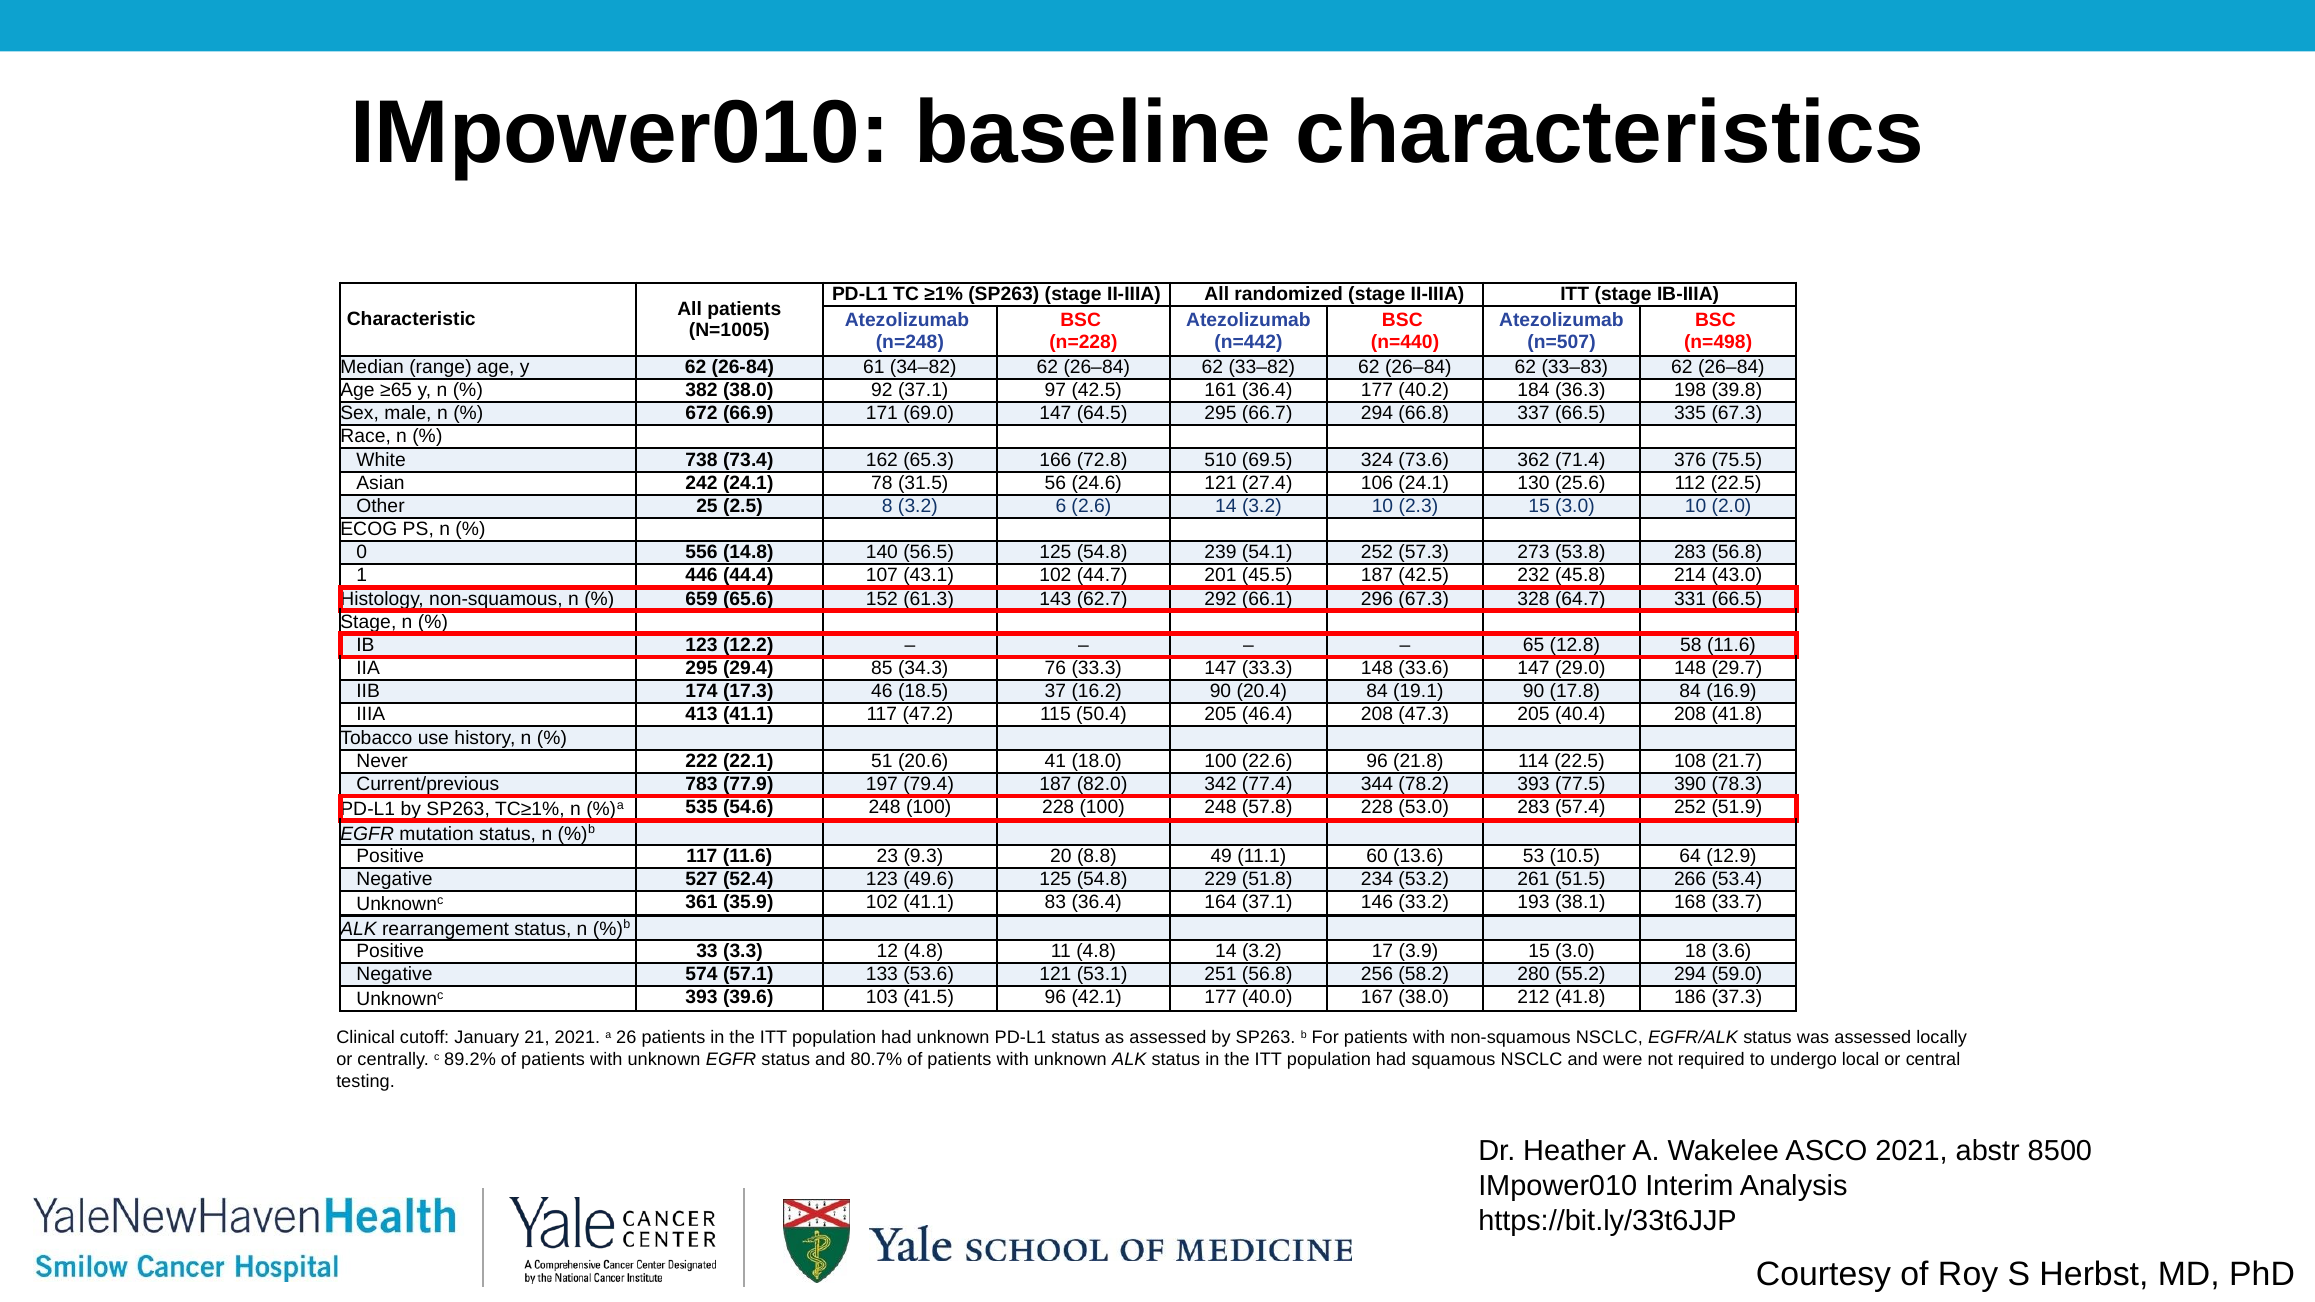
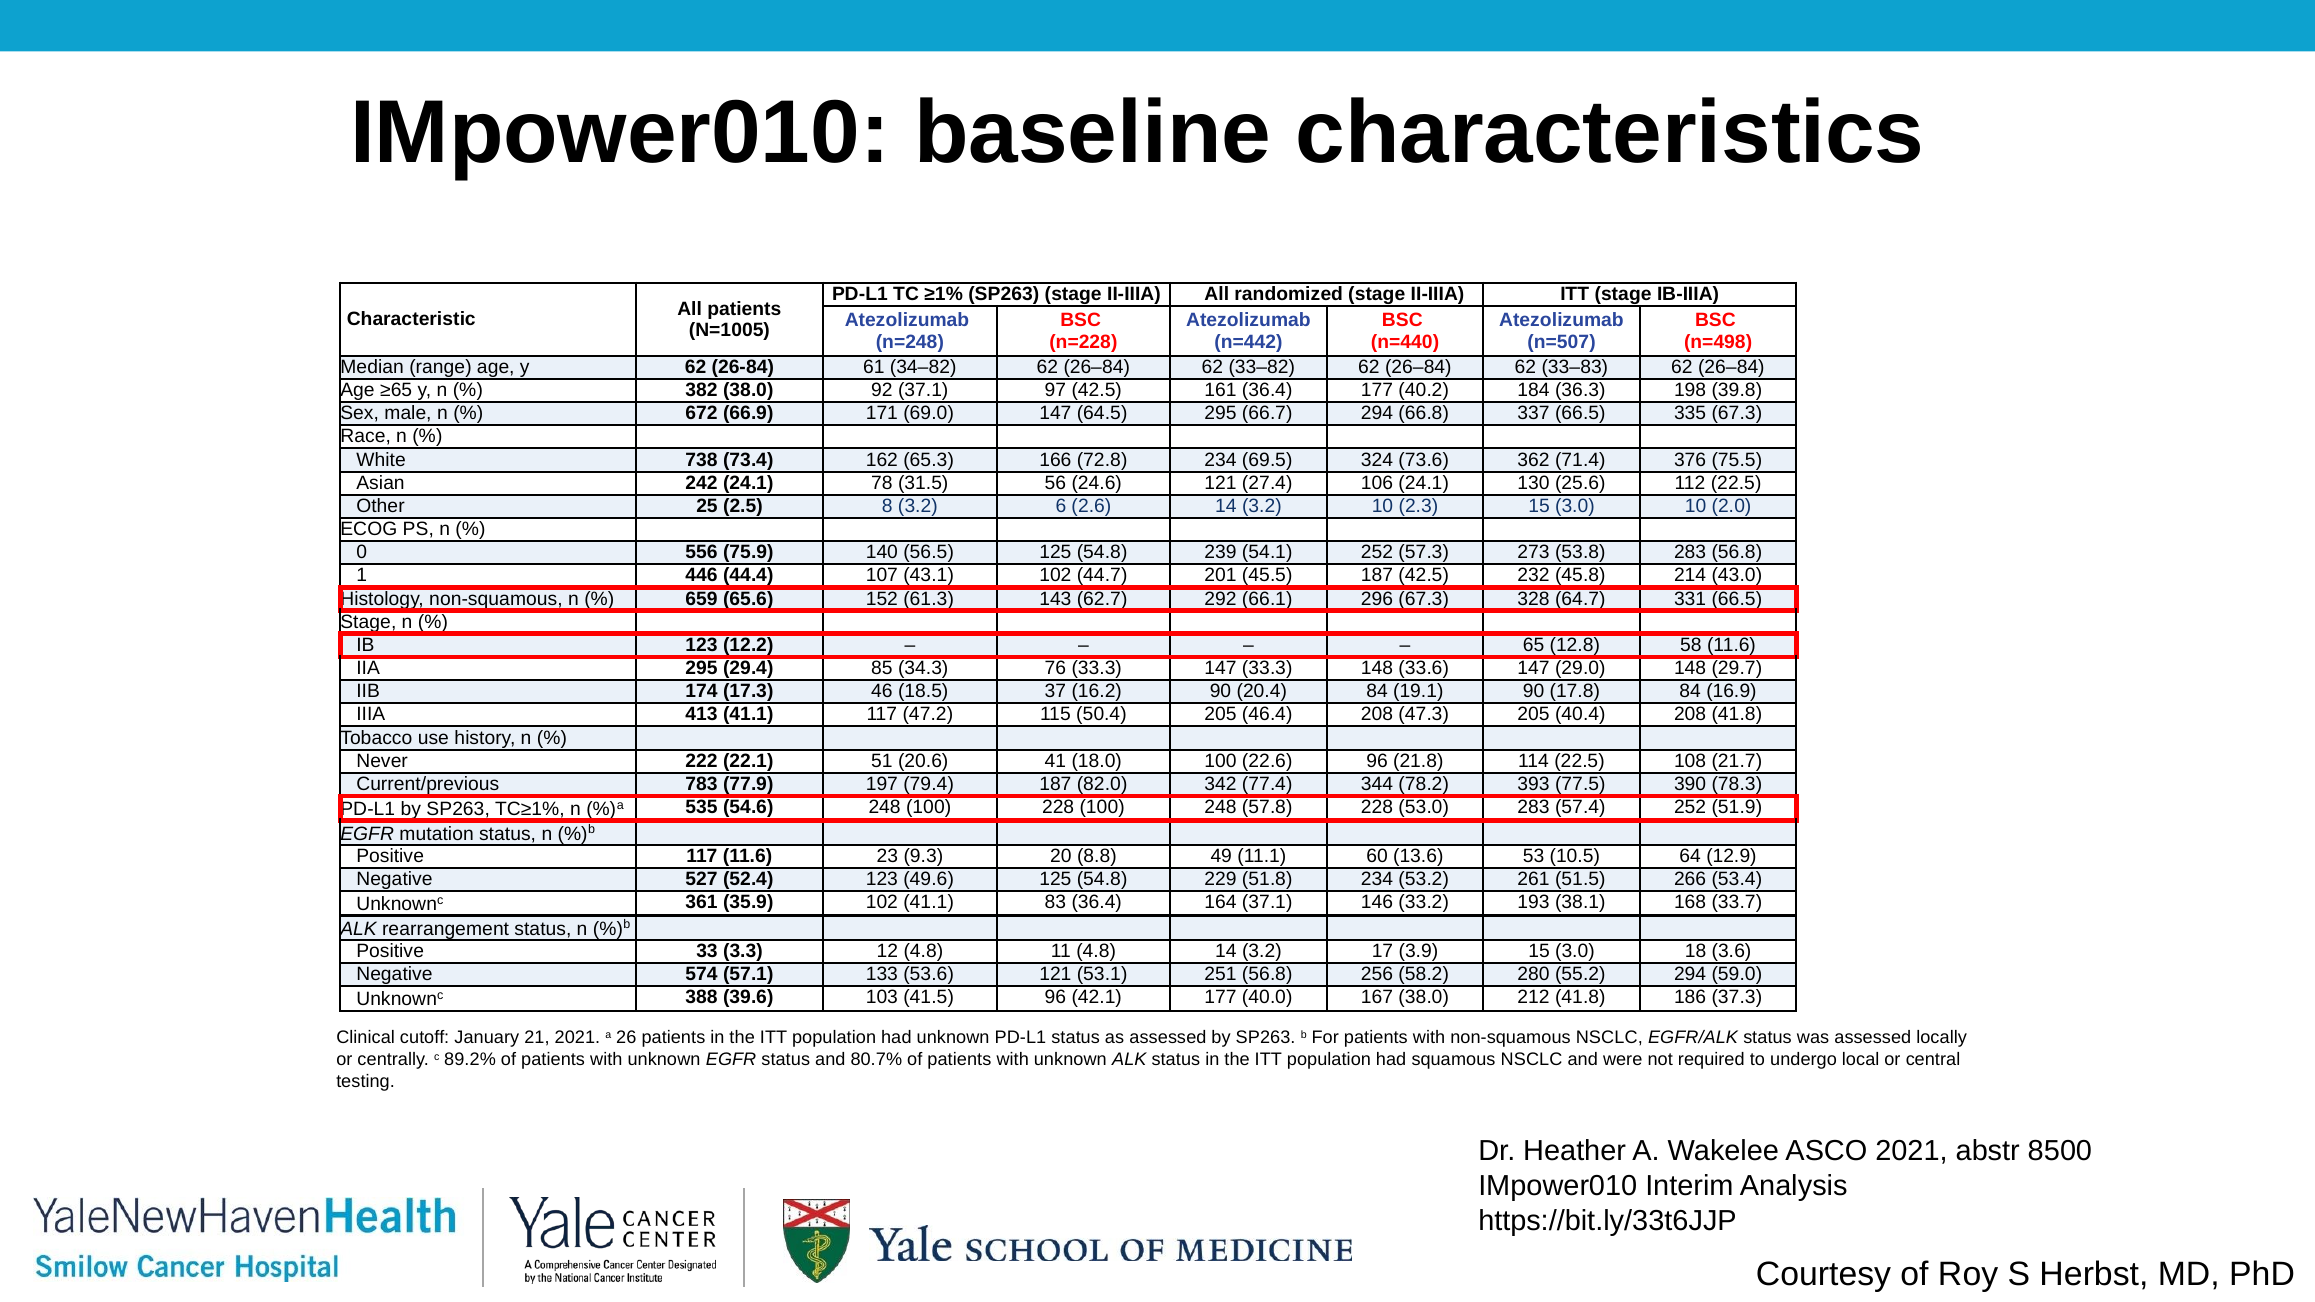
72.8 510: 510 -> 234
14.8: 14.8 -> 75.9
Unknownc 393: 393 -> 388
